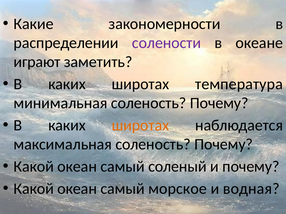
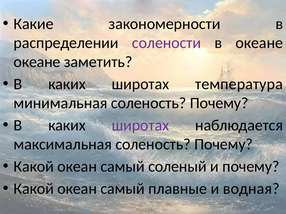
играют at (37, 62): играют -> океане
широтах at (140, 126) colour: orange -> purple
морское: морское -> плавные
